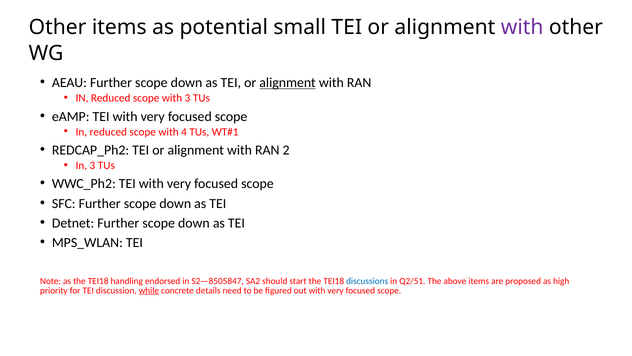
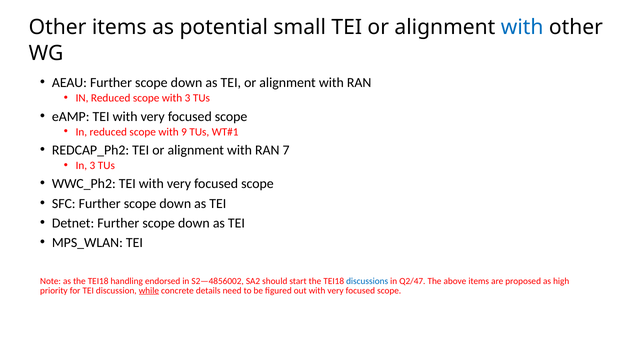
with at (522, 27) colour: purple -> blue
alignment at (288, 83) underline: present -> none
4: 4 -> 9
2: 2 -> 7
S2—8505847: S2—8505847 -> S2—4856002
Q2/51: Q2/51 -> Q2/47
